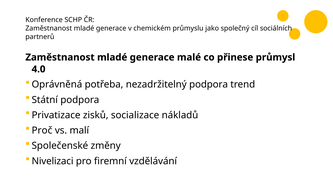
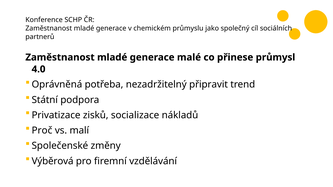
nezadržitelný podpora: podpora -> připravit
Nivelizaci: Nivelizaci -> Výběrová
